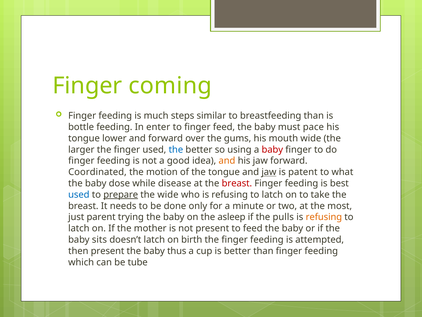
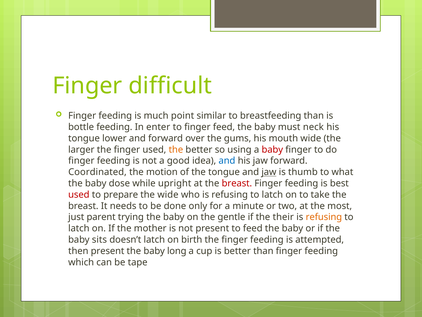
coming: coming -> difficult
steps: steps -> point
pace: pace -> neck
the at (176, 149) colour: blue -> orange
and at (227, 161) colour: orange -> blue
patent: patent -> thumb
disease: disease -> upright
used at (79, 194) colour: blue -> red
prepare underline: present -> none
asleep: asleep -> gentle
pulls: pulls -> their
thus: thus -> long
tube: tube -> tape
